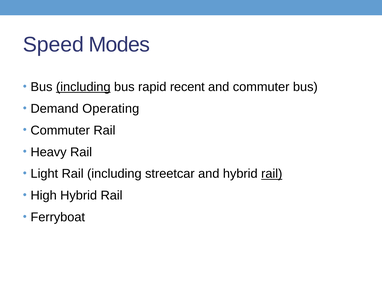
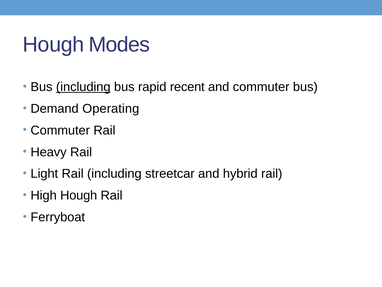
Speed at (53, 44): Speed -> Hough
rail at (272, 173) underline: present -> none
High Hybrid: Hybrid -> Hough
